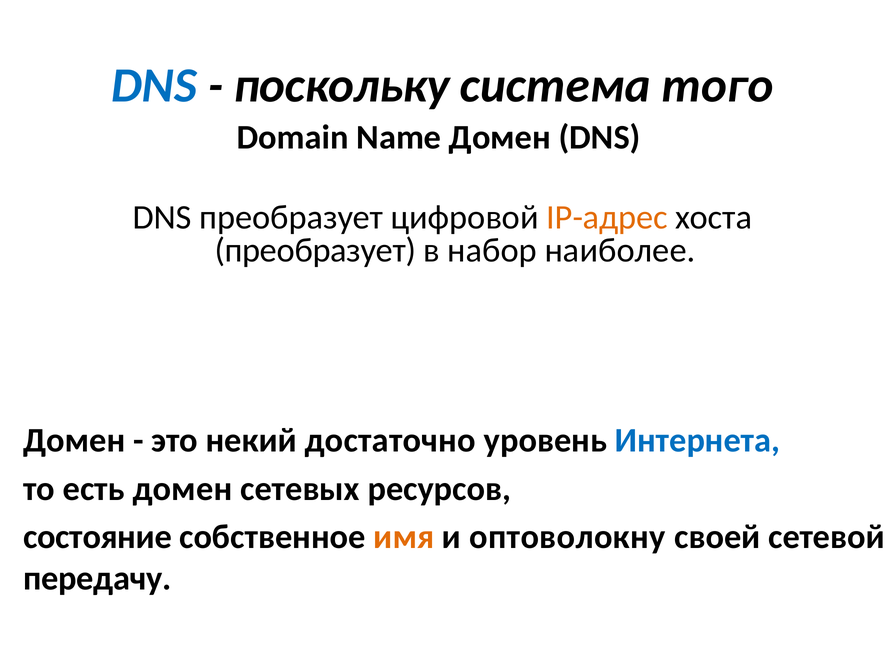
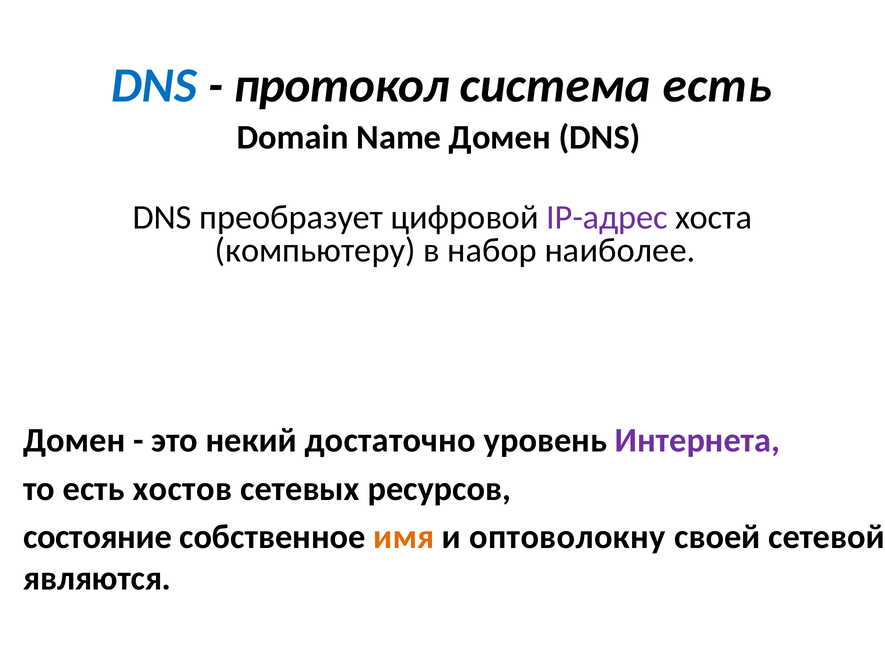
поскольку: поскольку -> протокол
система того: того -> есть
IP-адрес colour: orange -> purple
преобразует at (315, 250): преобразует -> компьютеру
Интернета colour: blue -> purple
есть домен: домен -> хостов
передачу: передачу -> являются
